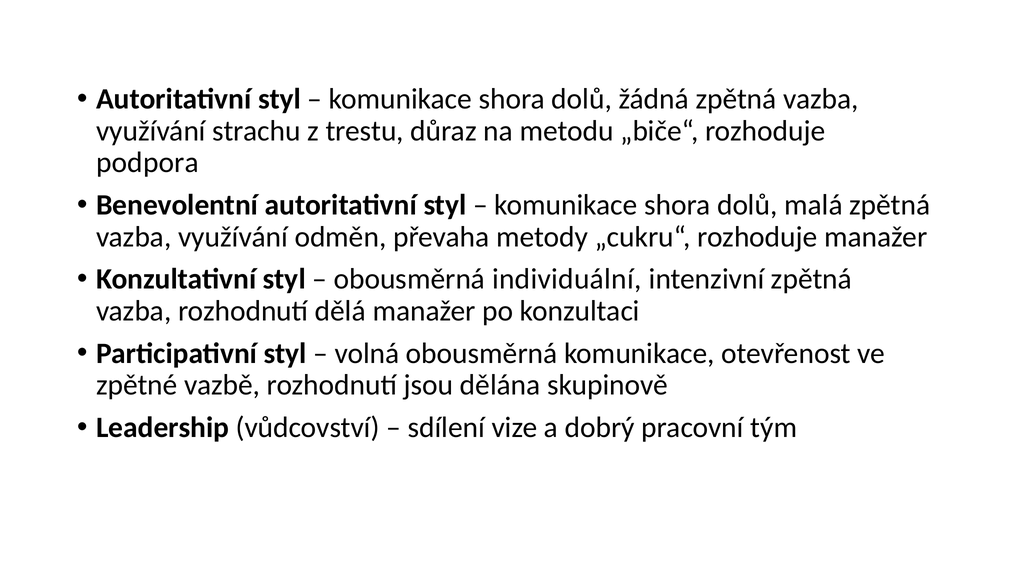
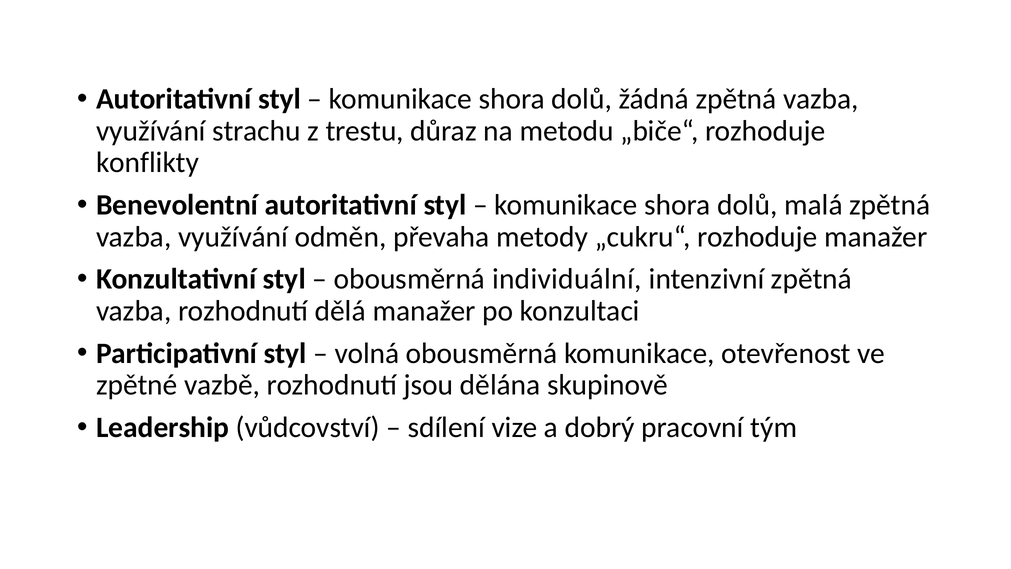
podpora: podpora -> konflikty
